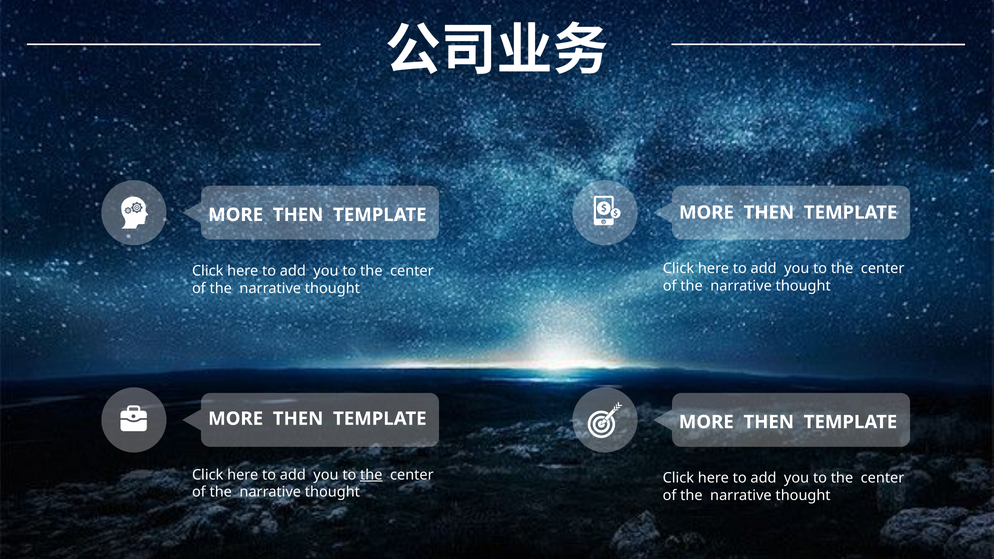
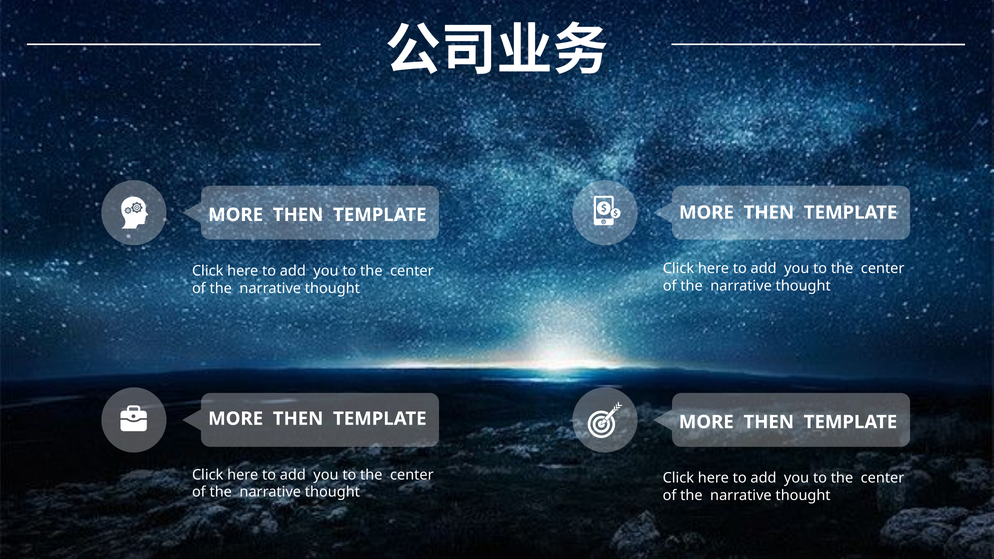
the at (371, 475) underline: present -> none
